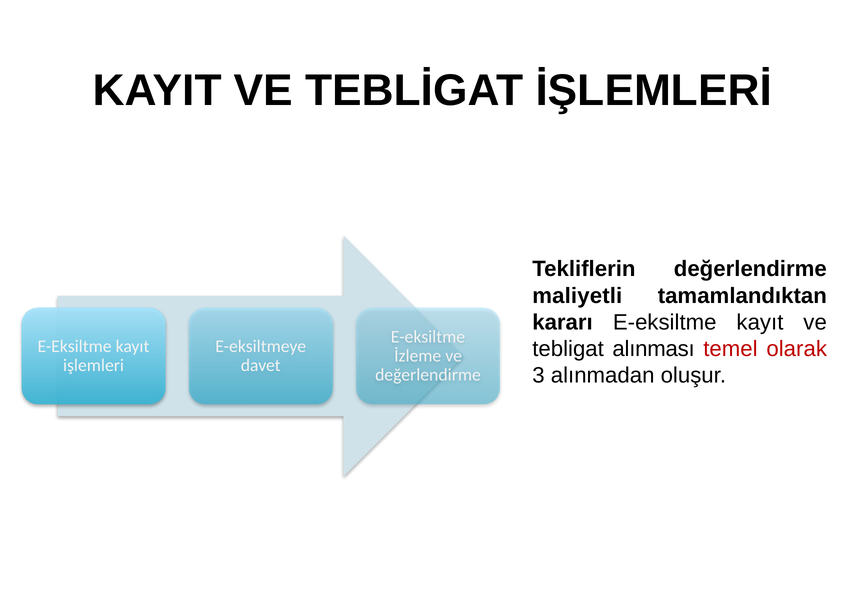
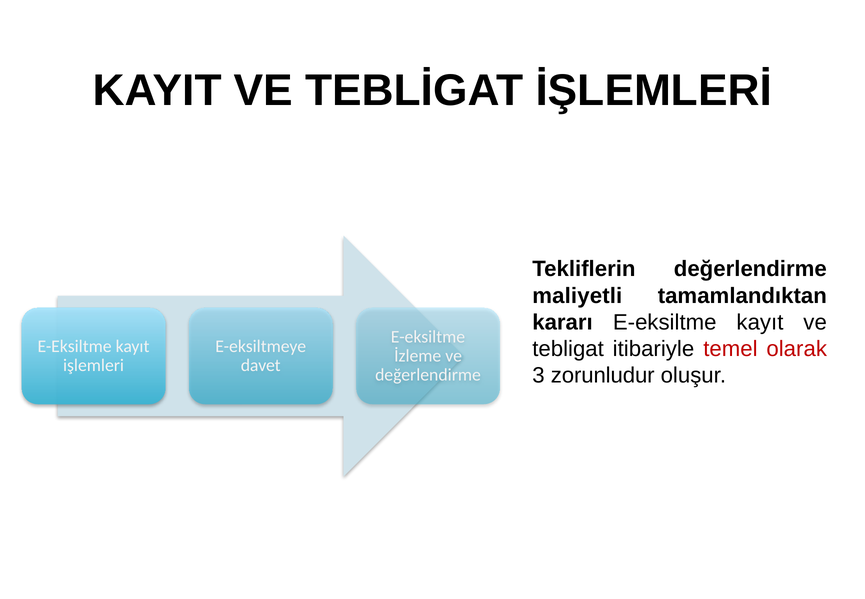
alınması: alınması -> itibariyle
alınmadan: alınmadan -> zorunludur
